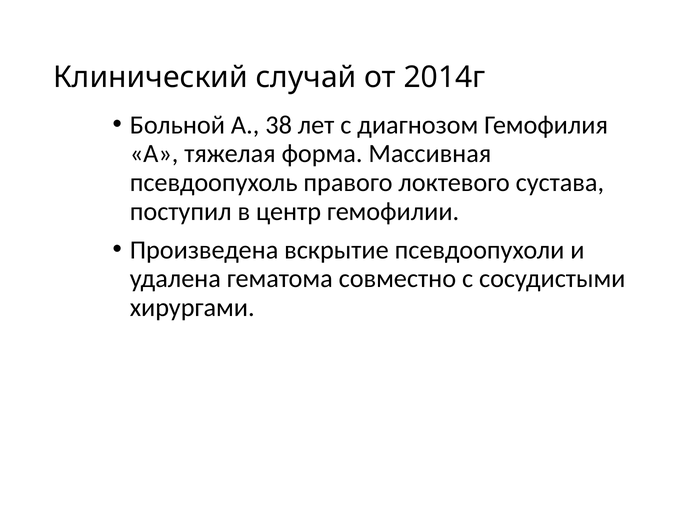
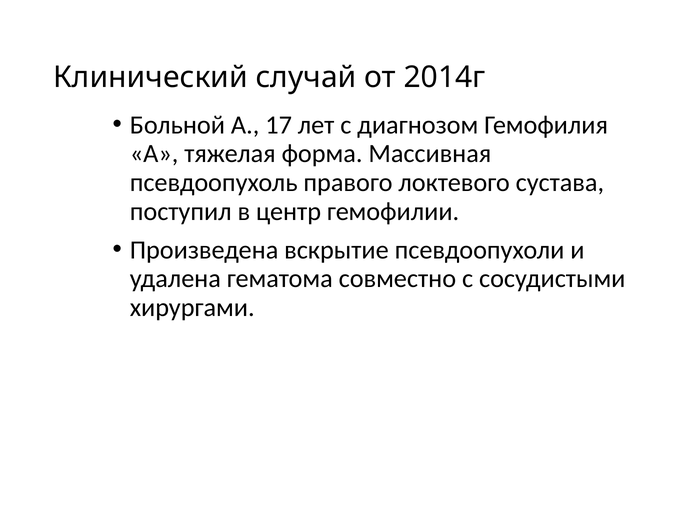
38: 38 -> 17
